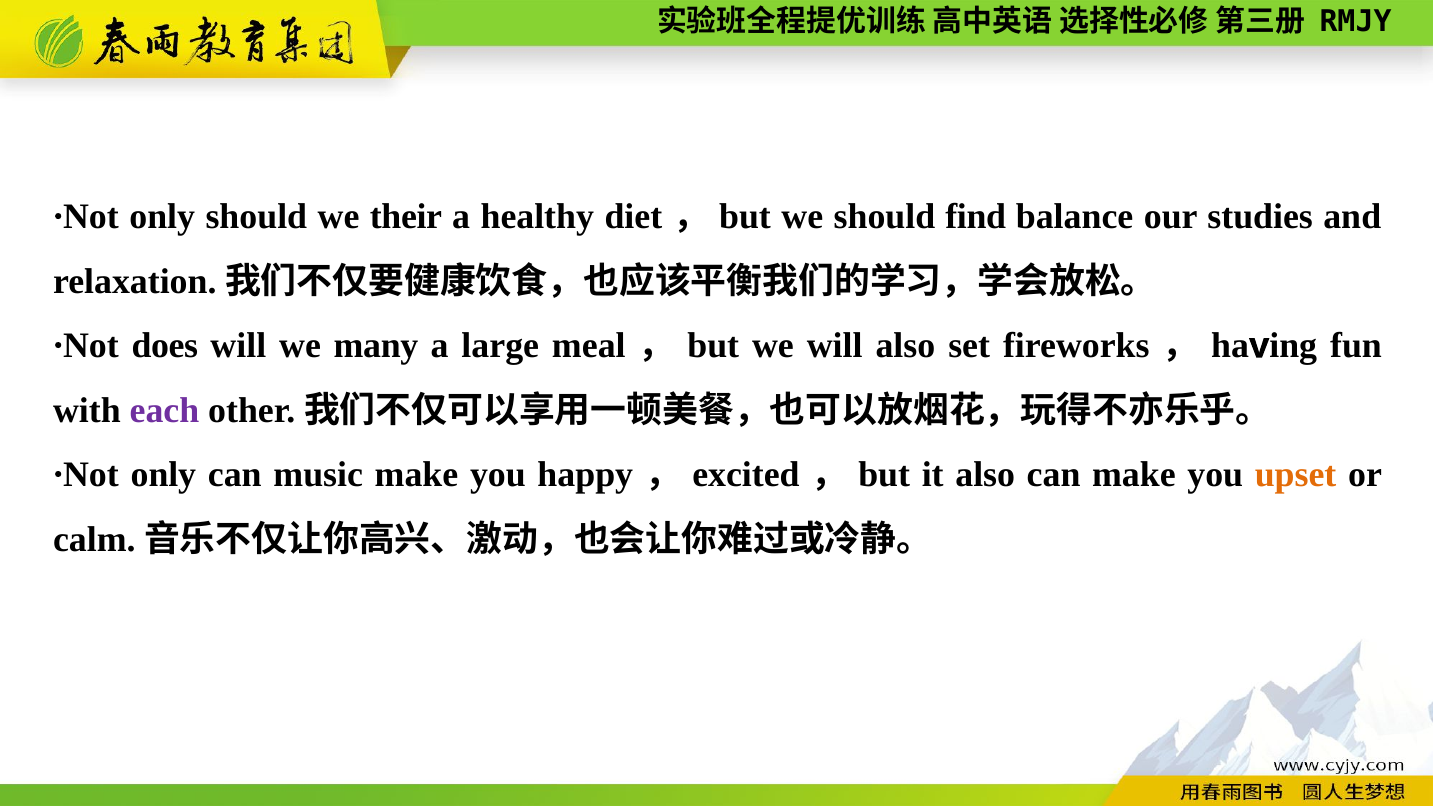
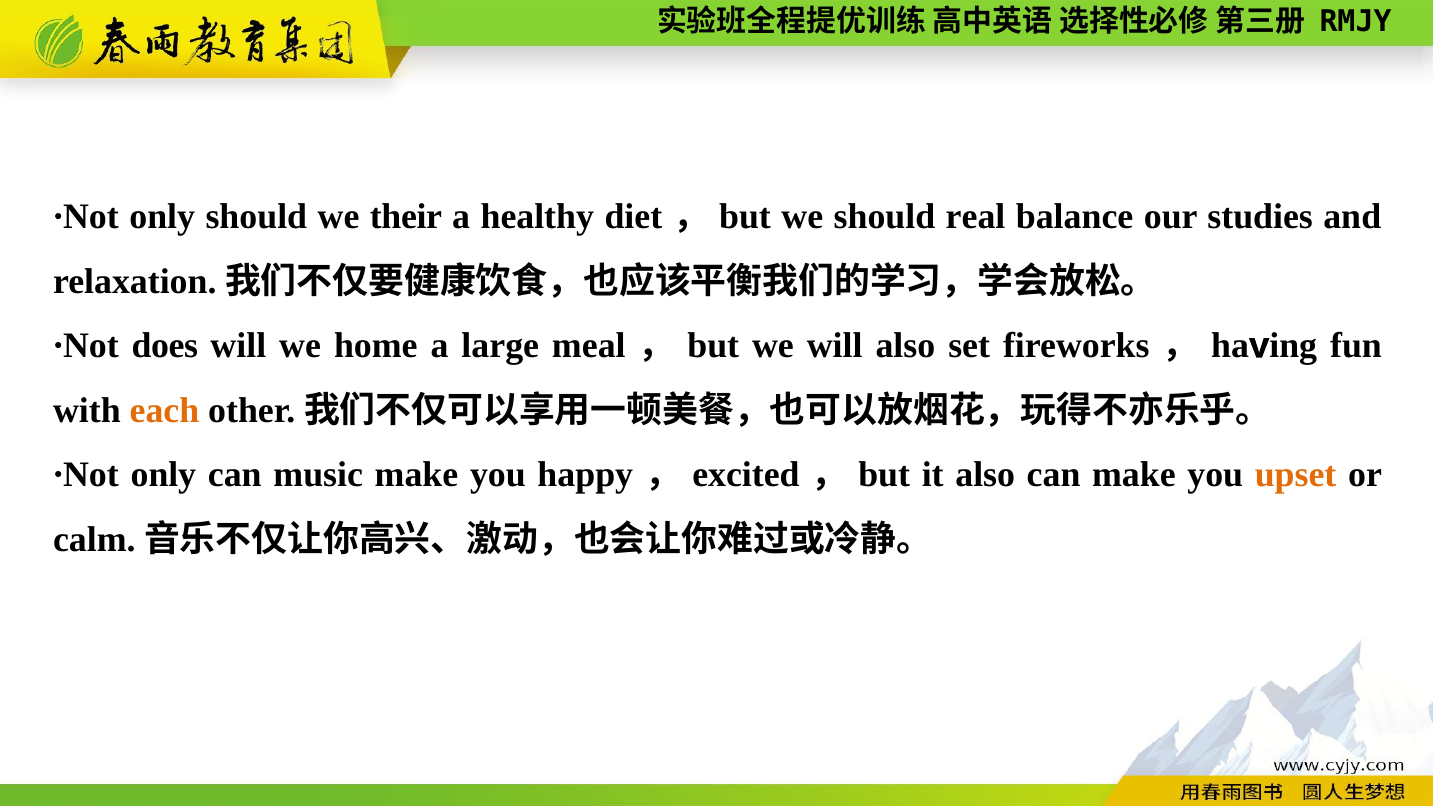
find: find -> real
many: many -> home
each colour: purple -> orange
